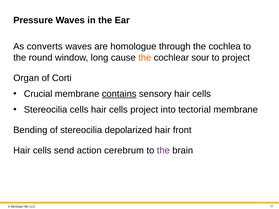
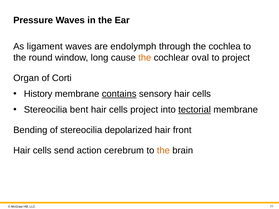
converts: converts -> ligament
homologue: homologue -> endolymph
sour: sour -> oval
Crucial: Crucial -> History
Stereocilia cells: cells -> bent
tectorial underline: none -> present
the at (163, 151) colour: purple -> orange
